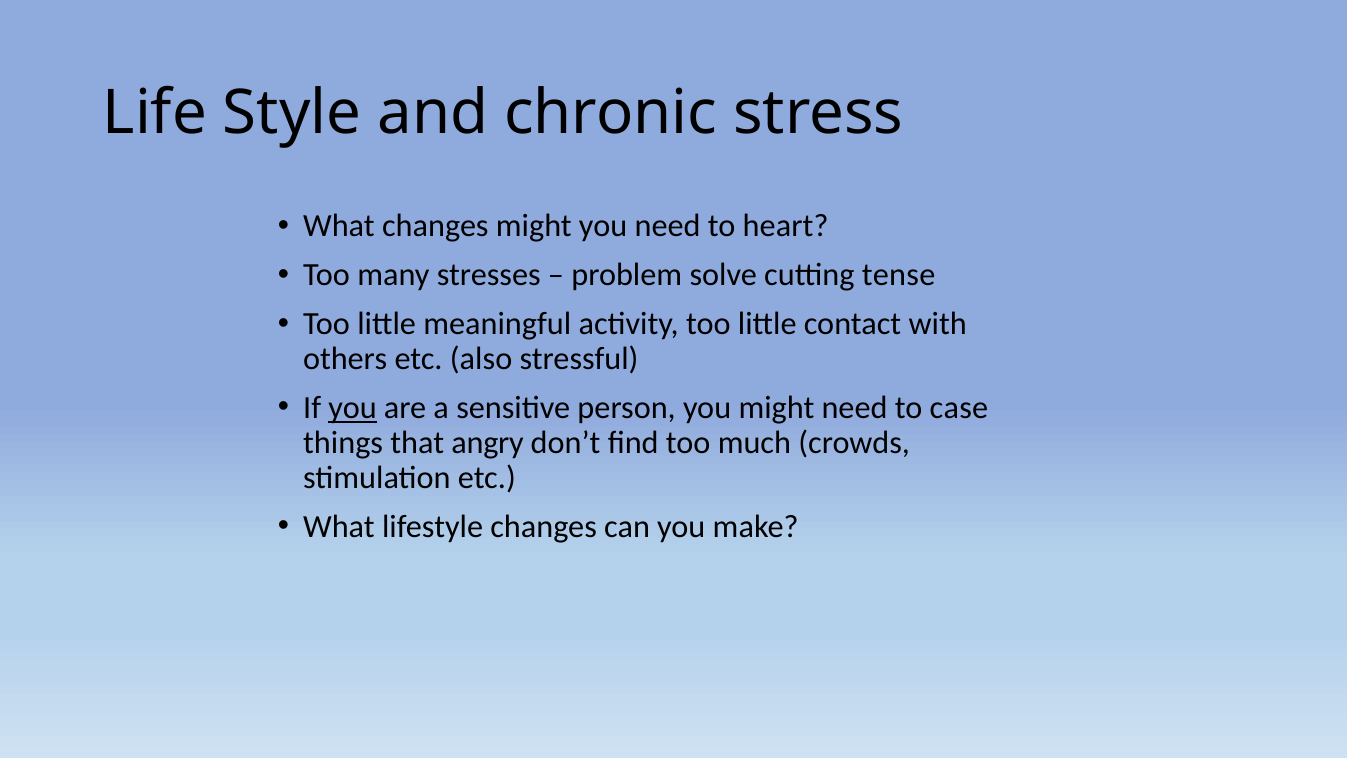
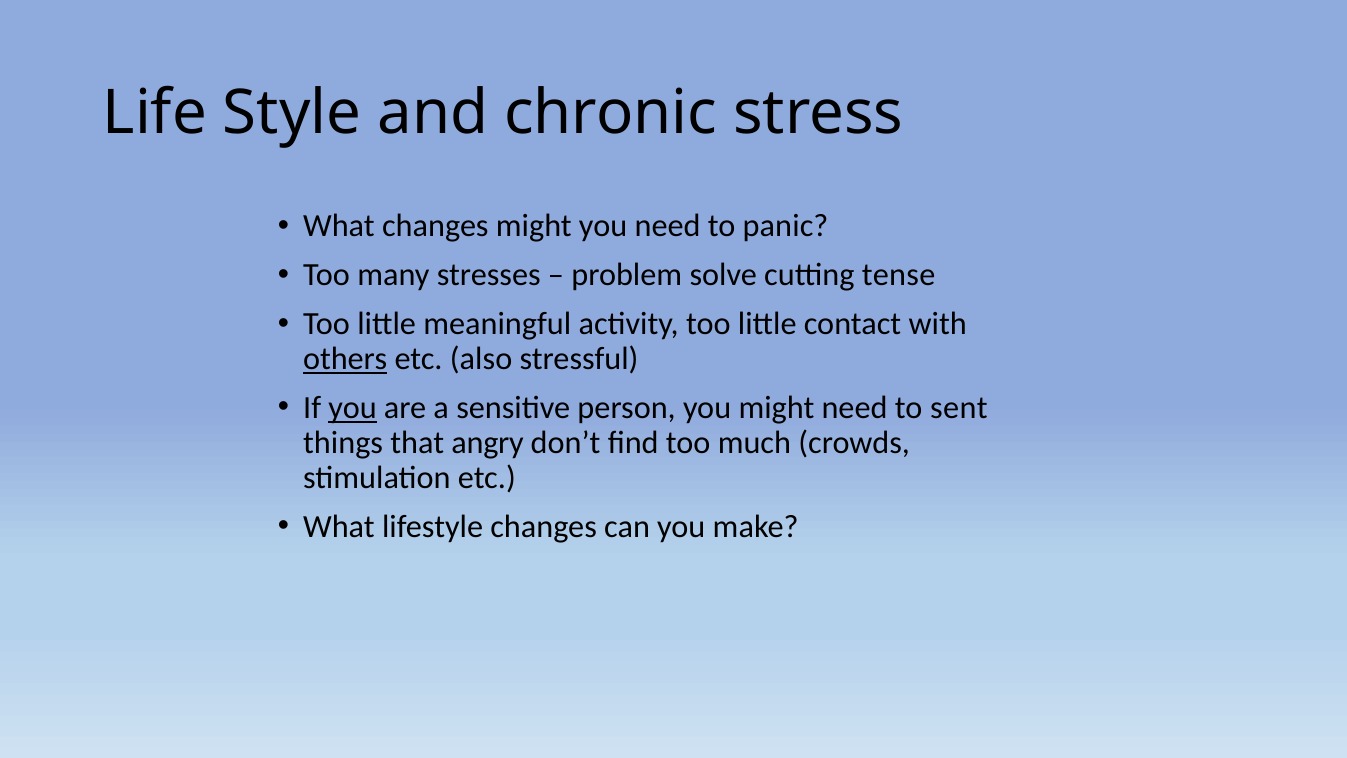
heart: heart -> panic
others underline: none -> present
case: case -> sent
